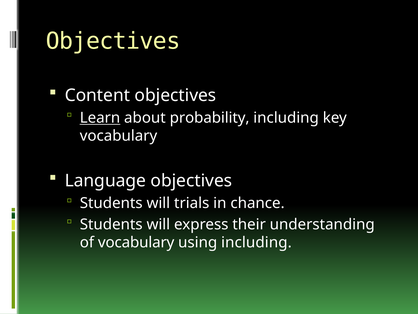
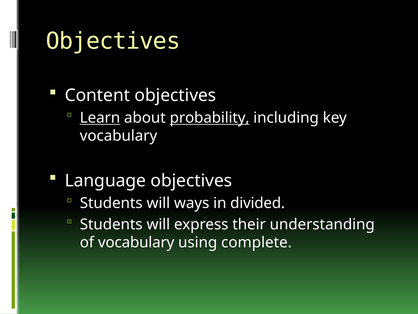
probability underline: none -> present
trials: trials -> ways
chance: chance -> divided
using including: including -> complete
